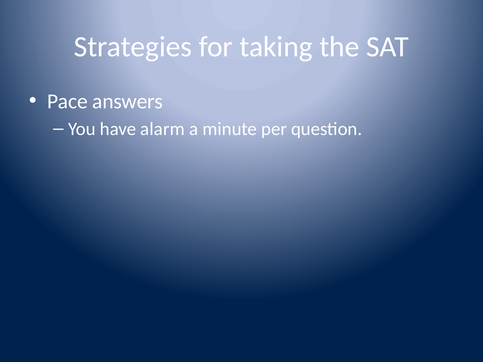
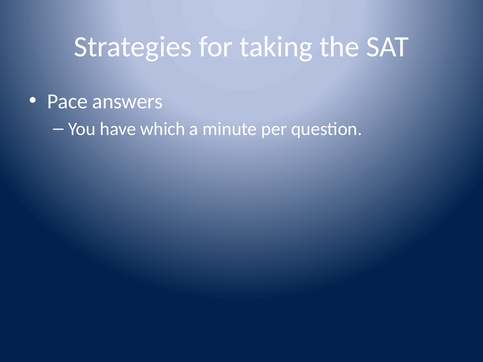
alarm: alarm -> which
